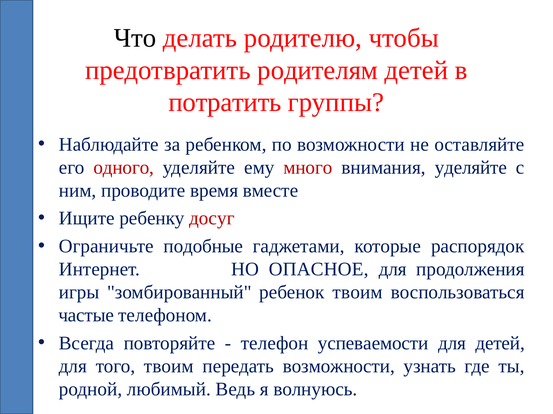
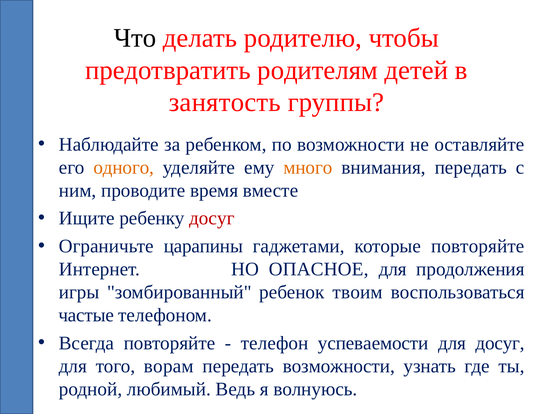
потратить: потратить -> занятость
одного colour: red -> orange
много colour: red -> orange
внимания уделяйте: уделяйте -> передать
подобные: подобные -> царапины
которые распорядок: распорядок -> повторяйте
для детей: детей -> досуг
того твоим: твоим -> ворам
